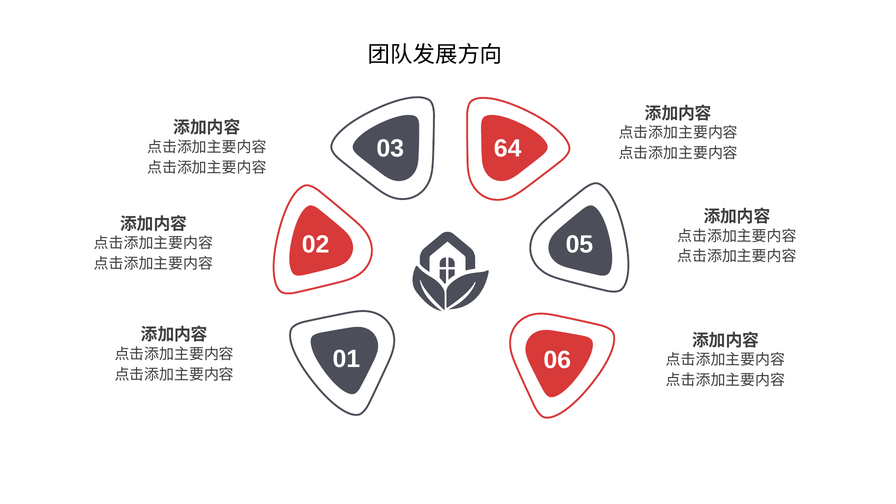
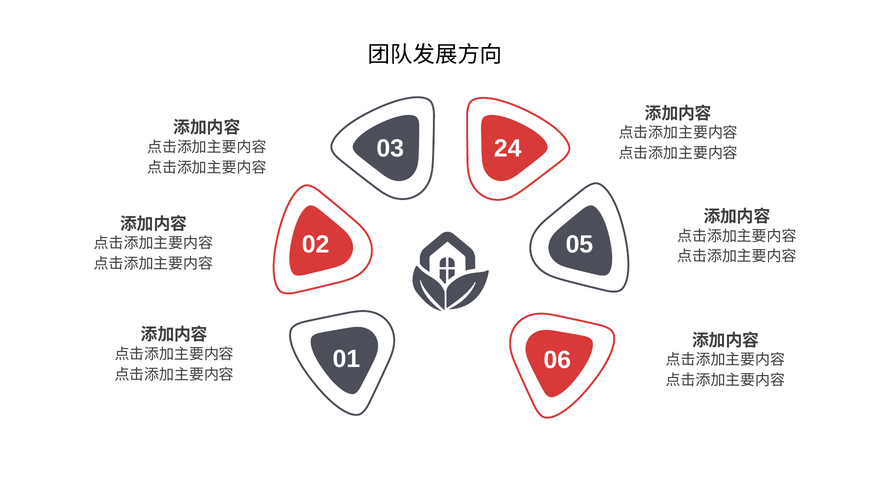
64: 64 -> 24
